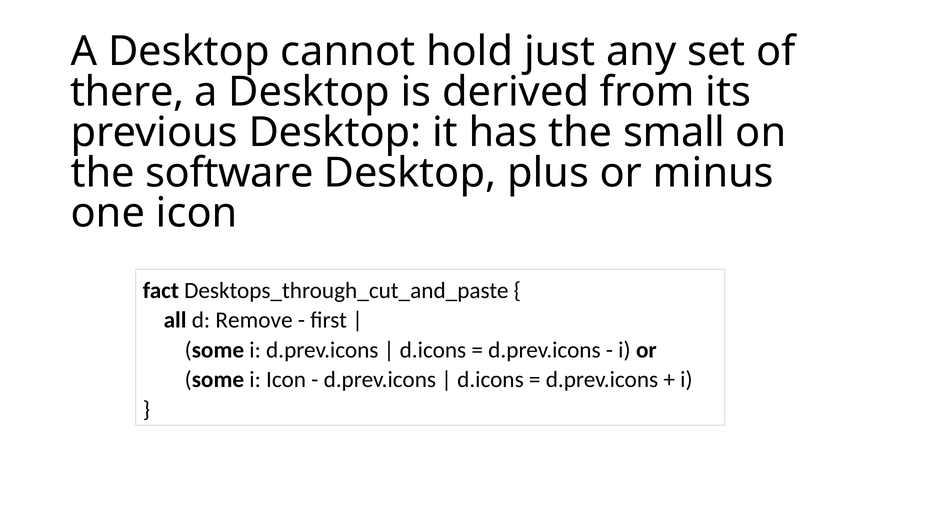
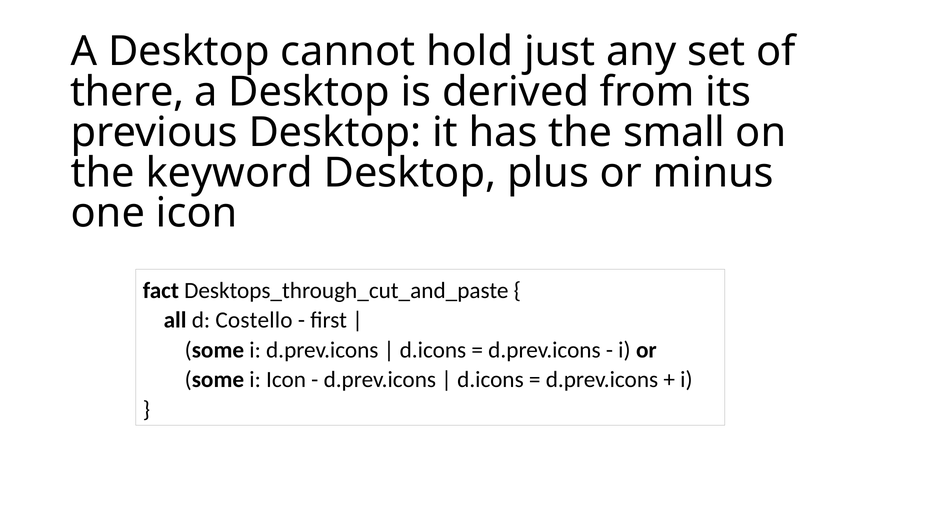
software: software -> keyword
Remove: Remove -> Costello
